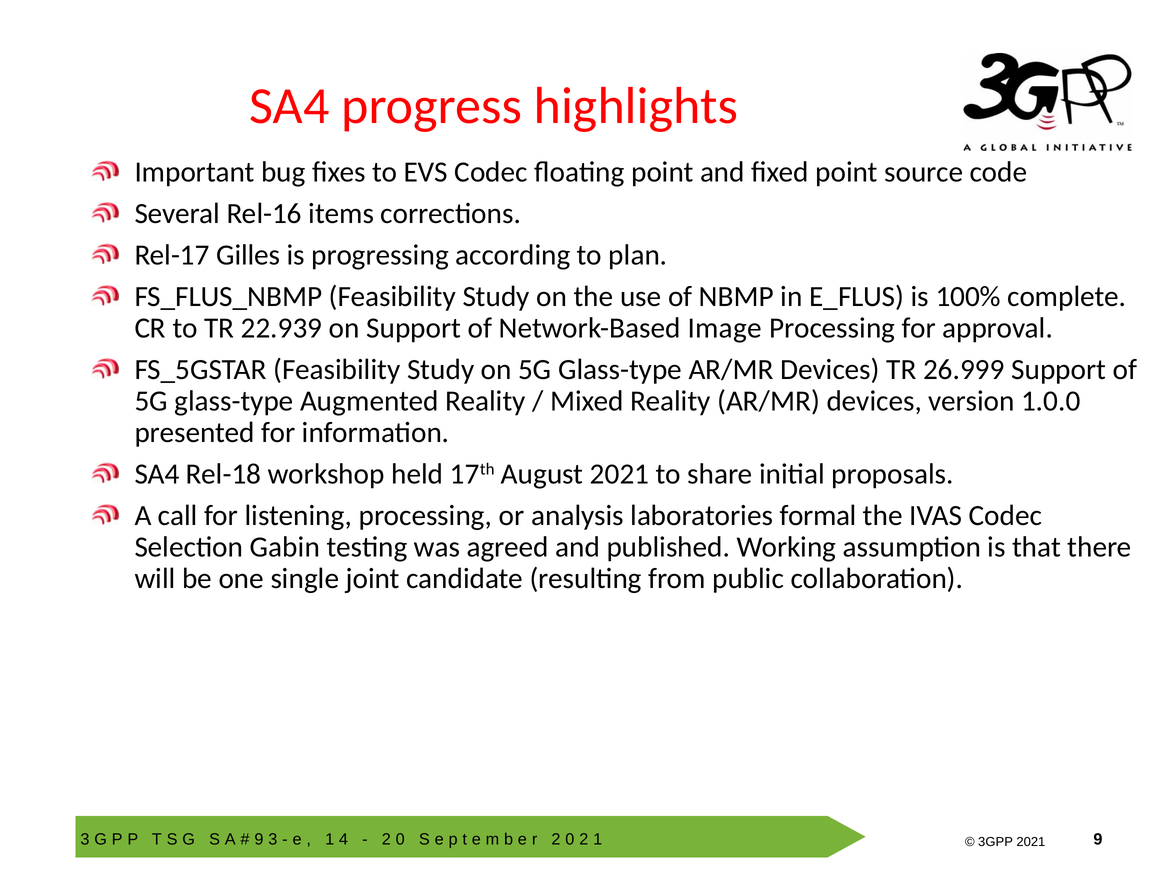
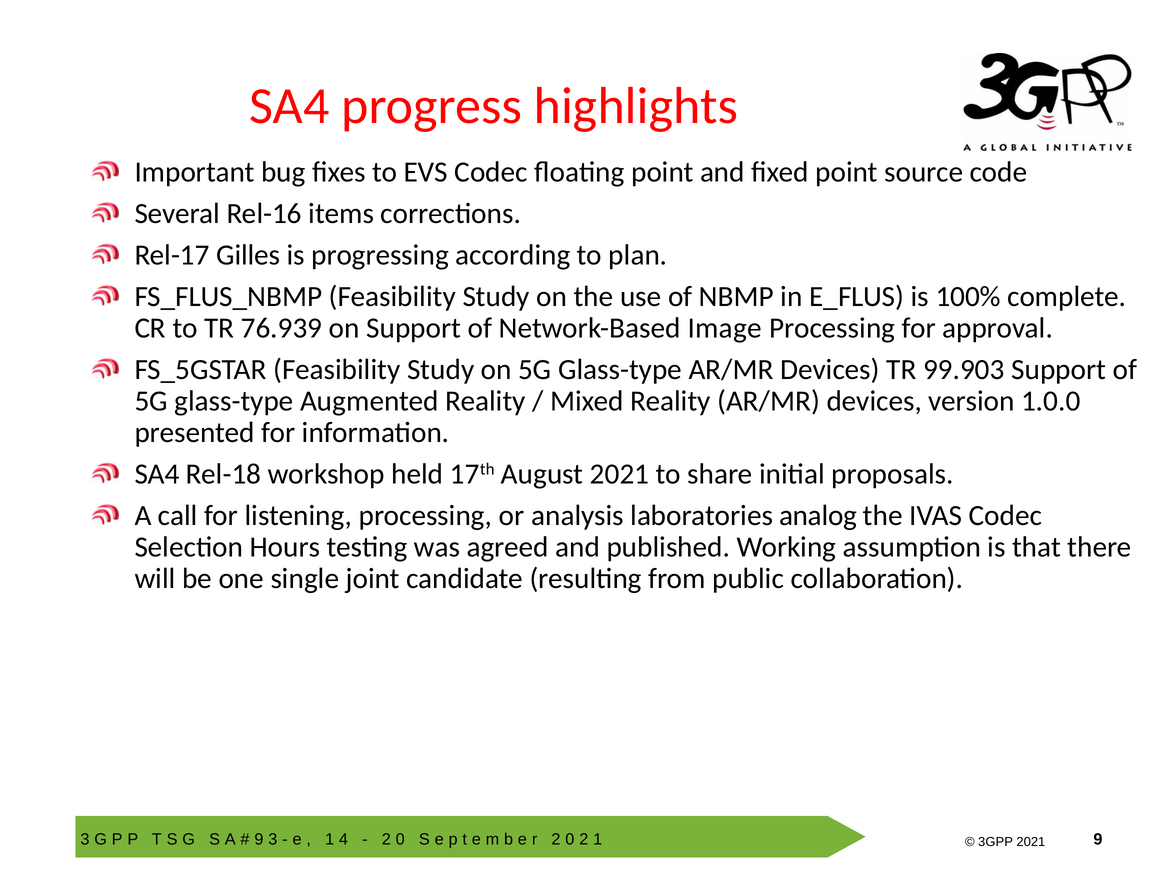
22.939: 22.939 -> 76.939
26.999: 26.999 -> 99.903
formal: formal -> analog
Gabin: Gabin -> Hours
